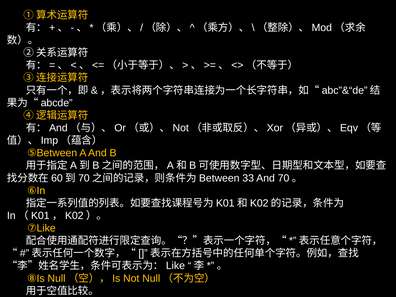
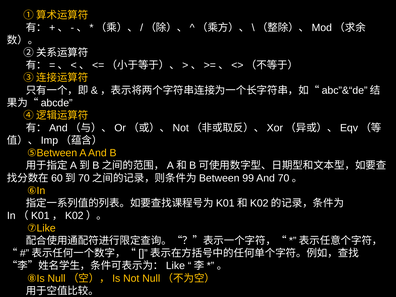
33: 33 -> 99
